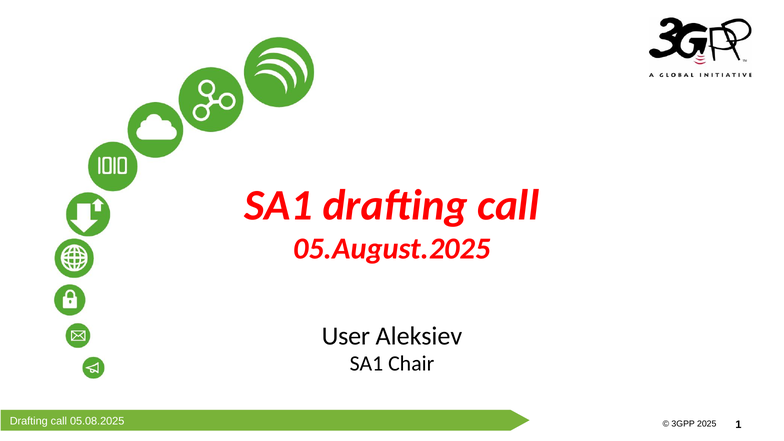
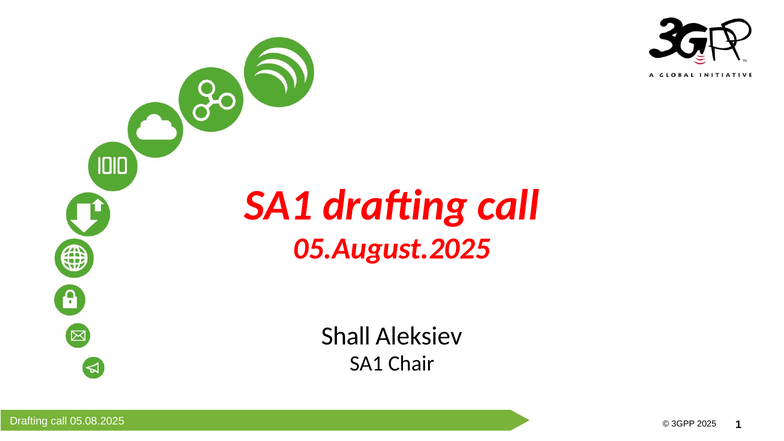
User: User -> Shall
